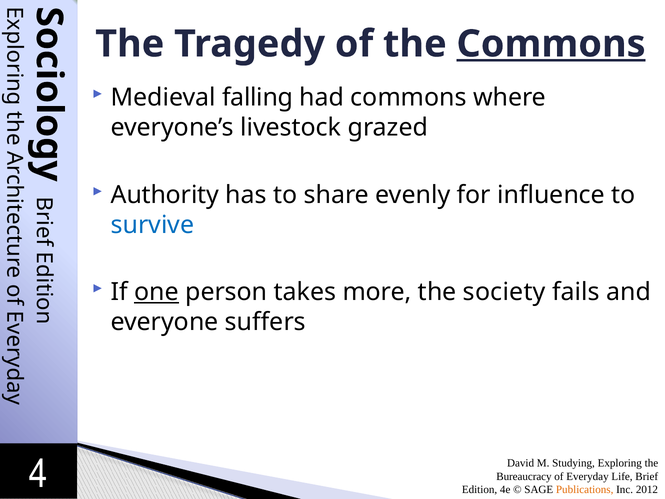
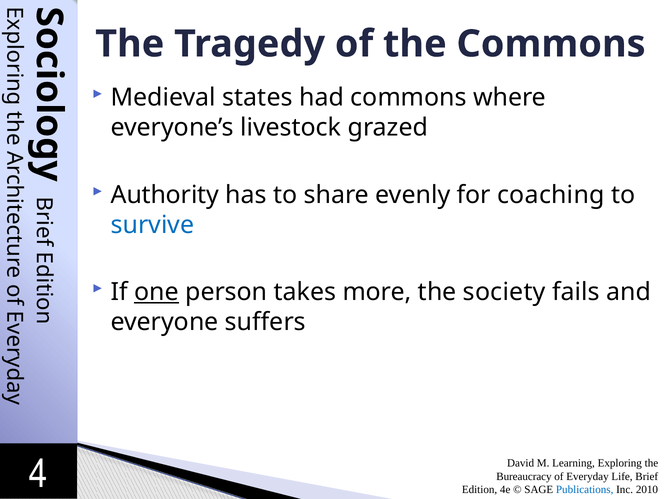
Commons at (551, 44) underline: present -> none
falling: falling -> states
influence: influence -> coaching
Studying: Studying -> Learning
Publications colour: orange -> blue
2012: 2012 -> 2010
